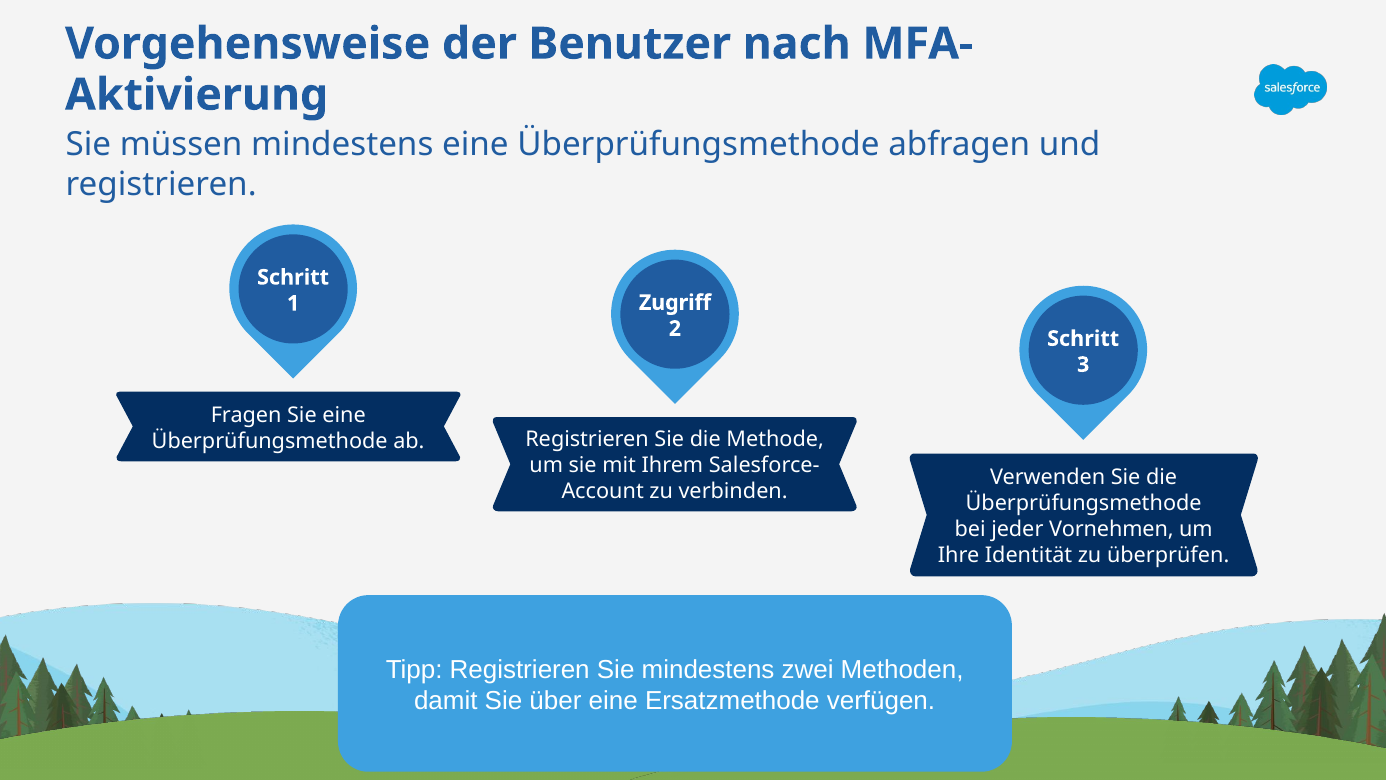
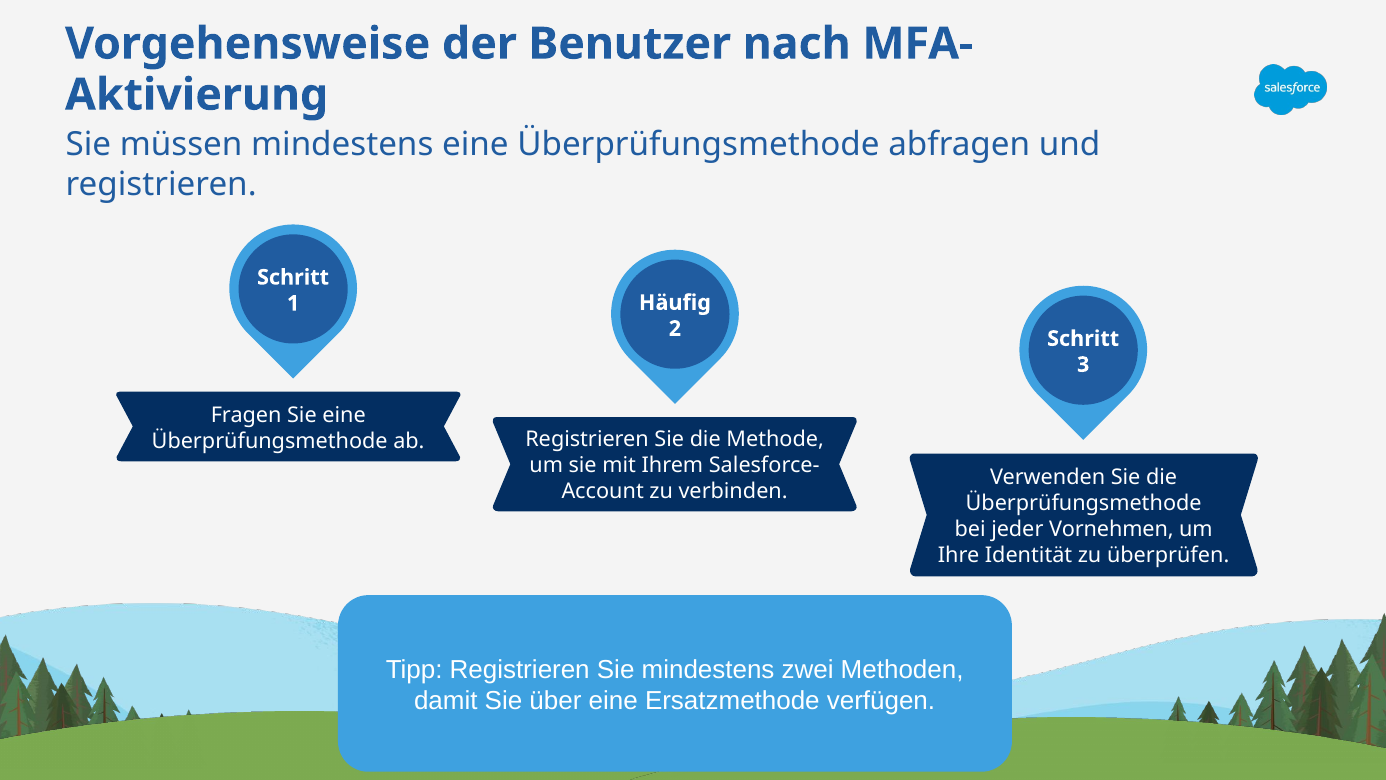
Zugriff: Zugriff -> Häufig
